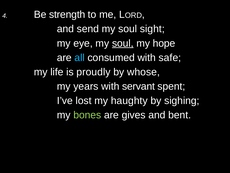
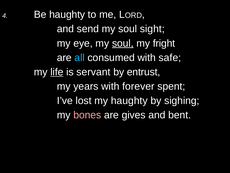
Be strength: strength -> haughty
hope: hope -> fright
life underline: none -> present
proudly: proudly -> servant
whose: whose -> entrust
servant: servant -> forever
bones colour: light green -> pink
